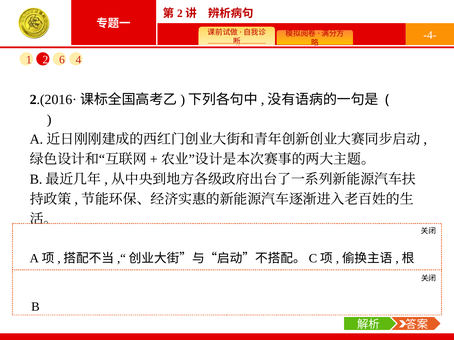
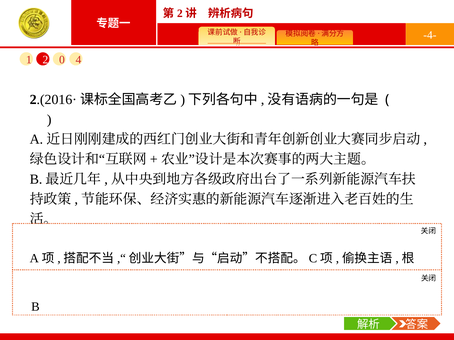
6: 6 -> 0
